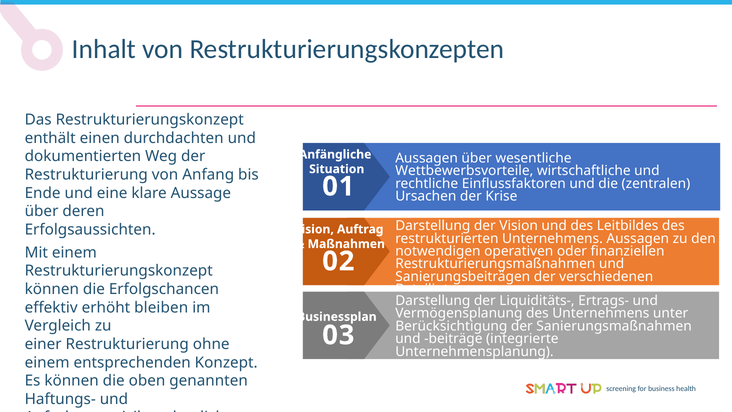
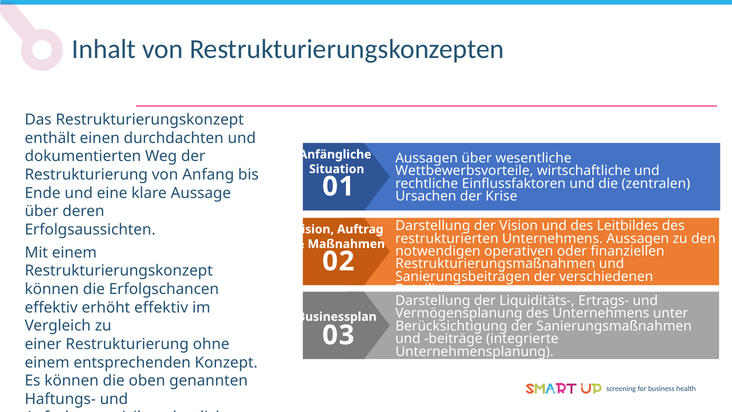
erhöht bleiben: bleiben -> effektiv
